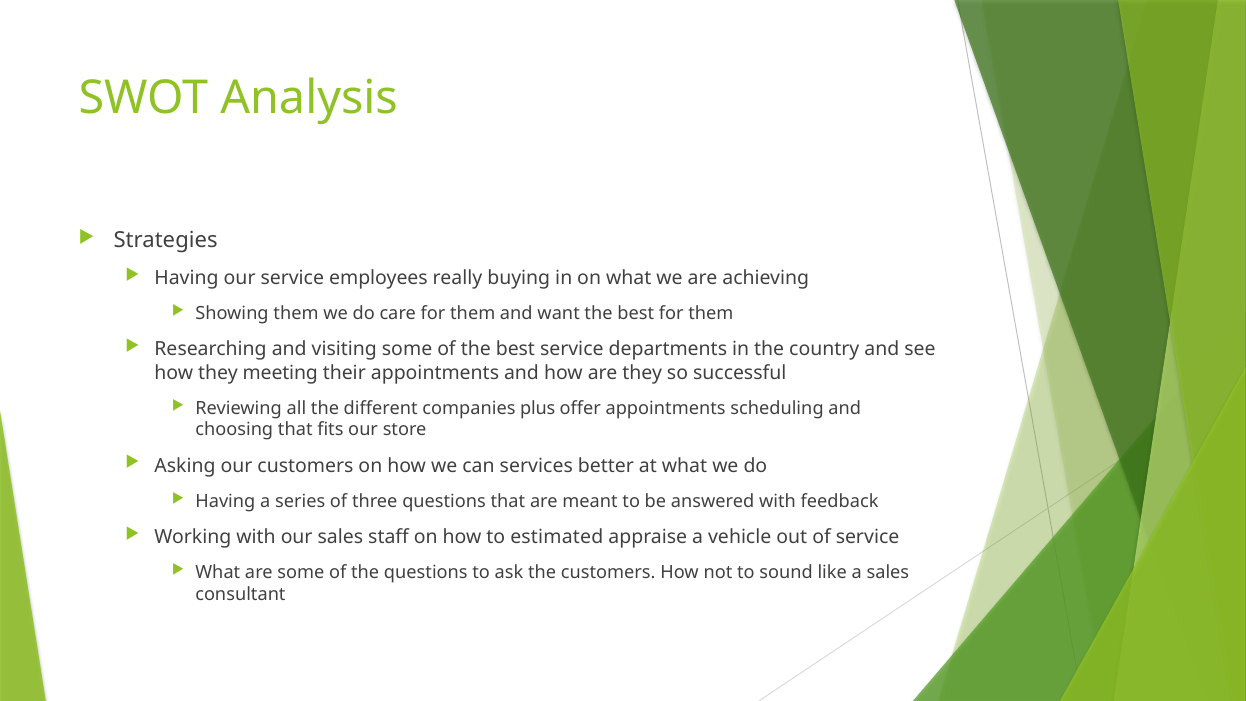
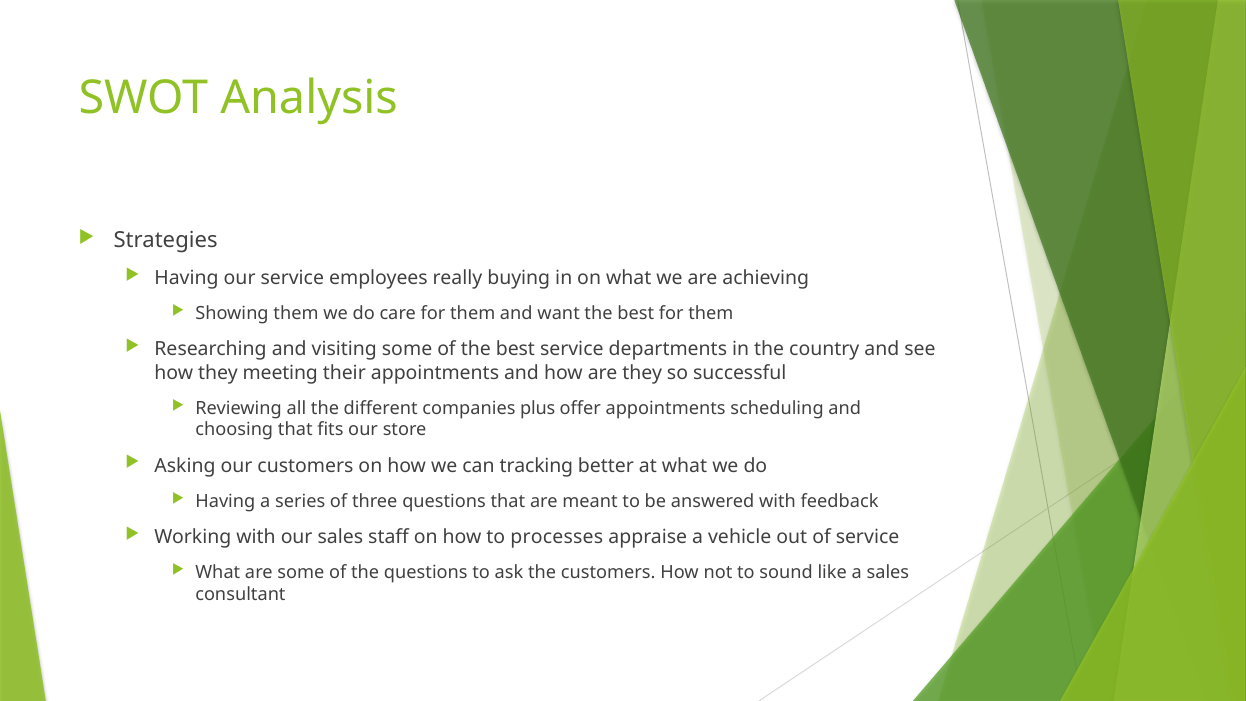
services: services -> tracking
estimated: estimated -> processes
